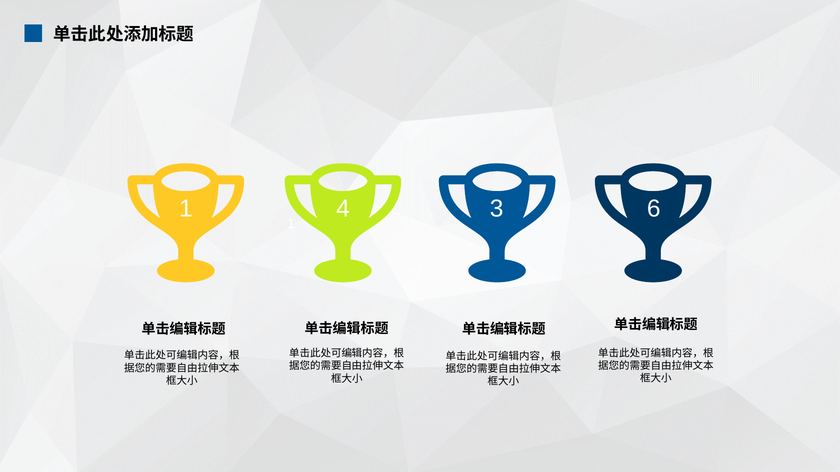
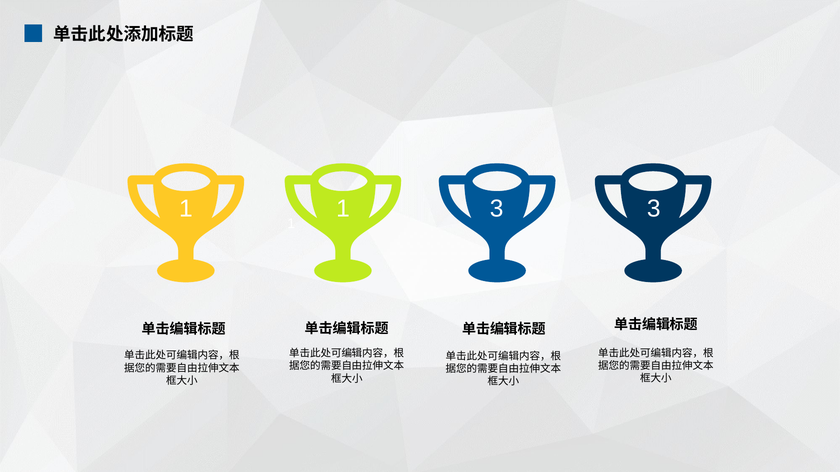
4 at (343, 209): 4 -> 1
3 6: 6 -> 3
